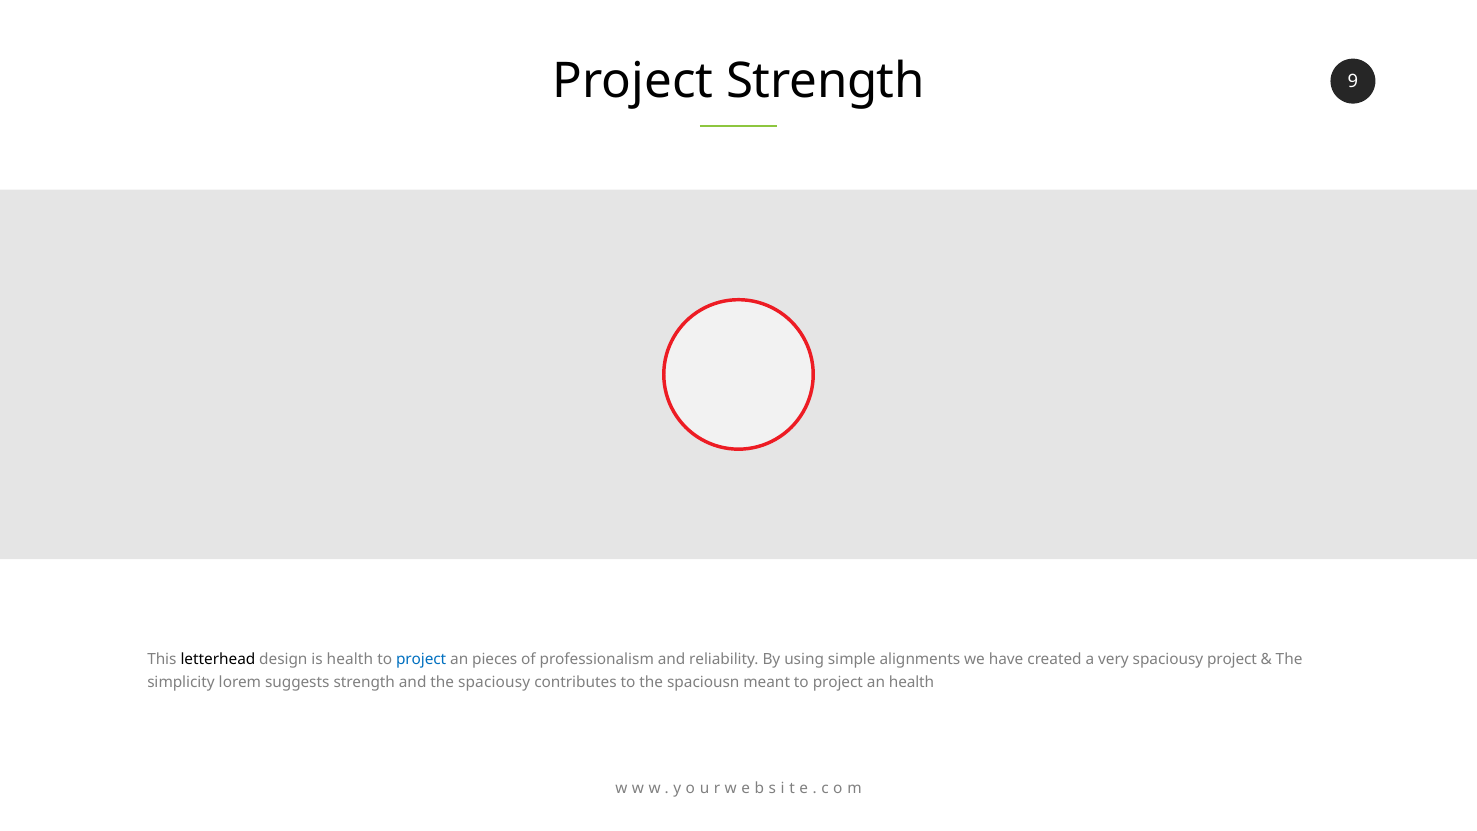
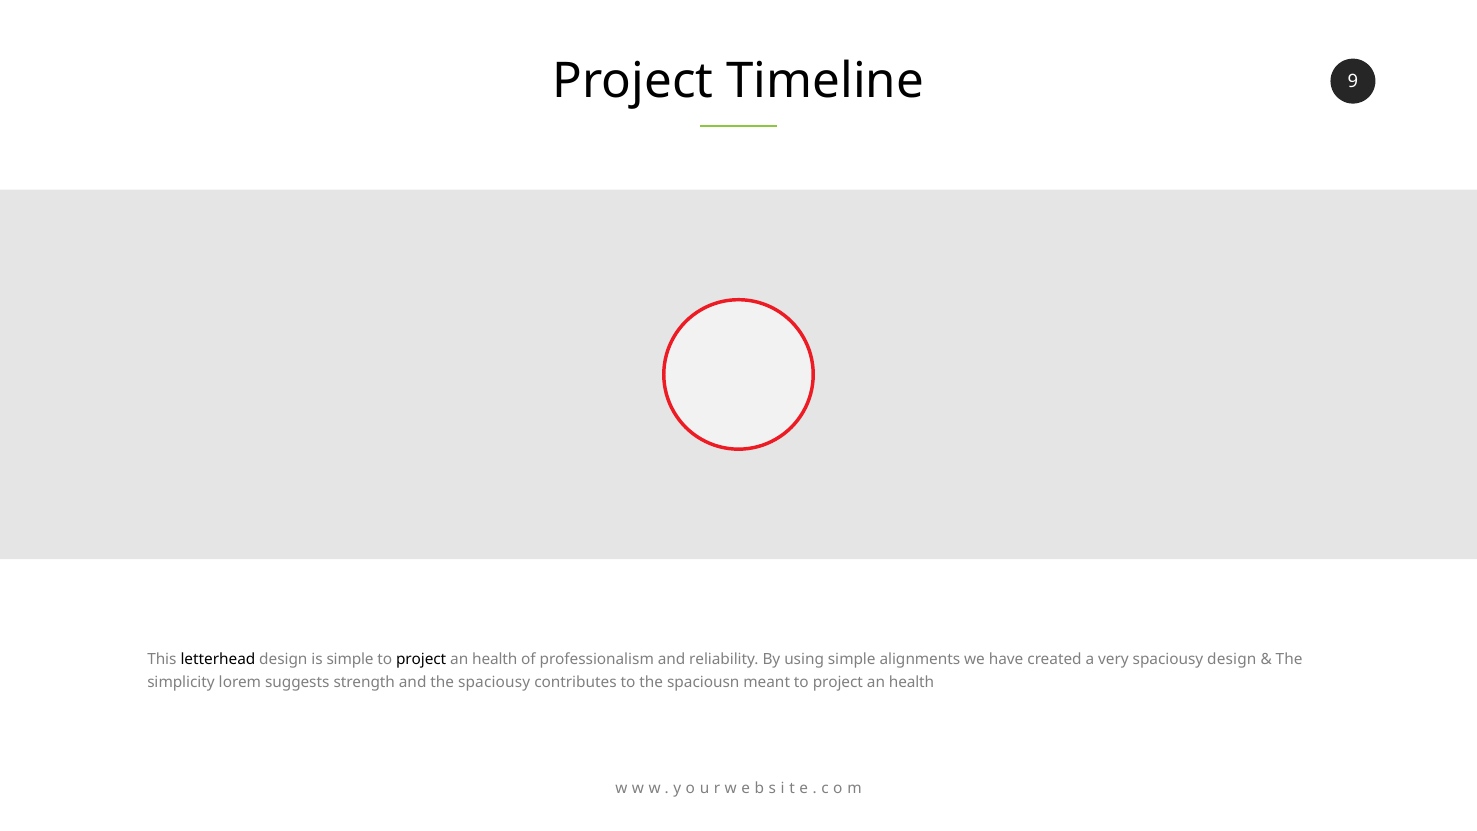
Project Strength: Strength -> Timeline
is health: health -> simple
project at (421, 660) colour: blue -> black
pieces at (495, 660): pieces -> health
spaciousy project: project -> design
